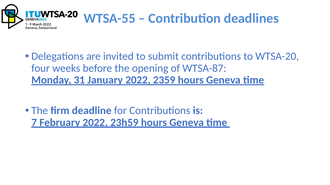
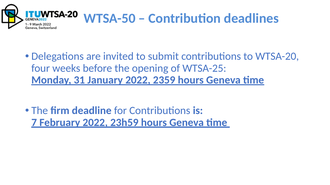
WTSA-55: WTSA-55 -> WTSA-50
WTSA-87: WTSA-87 -> WTSA-25
